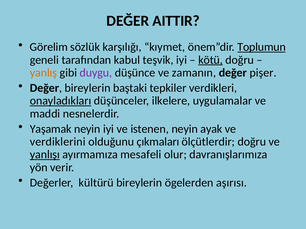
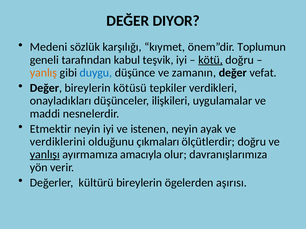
AITTIR: AITTIR -> DIYOR
Görelim: Görelim -> Medeni
Toplumun underline: present -> none
duygu colour: purple -> blue
pişer: pişer -> vefat
baştaki: baştaki -> kötüsü
onayladıkları underline: present -> none
ilkelere: ilkelere -> ilişkileri
Yaşamak: Yaşamak -> Etmektir
mesafeli: mesafeli -> amacıyla
